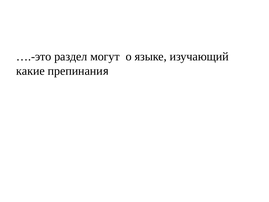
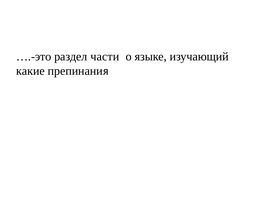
могут: могут -> части
